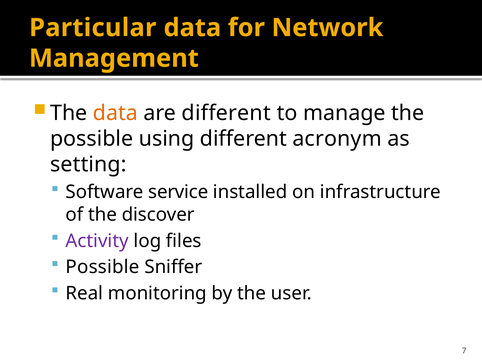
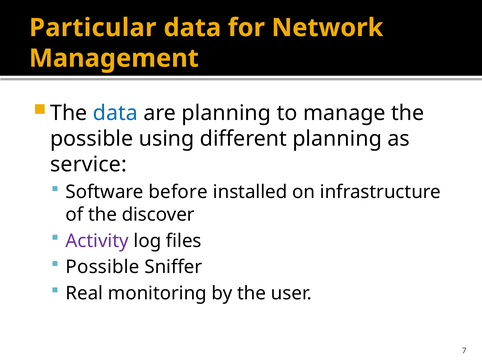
data at (115, 113) colour: orange -> blue
are different: different -> planning
different acronym: acronym -> planning
setting: setting -> service
service: service -> before
